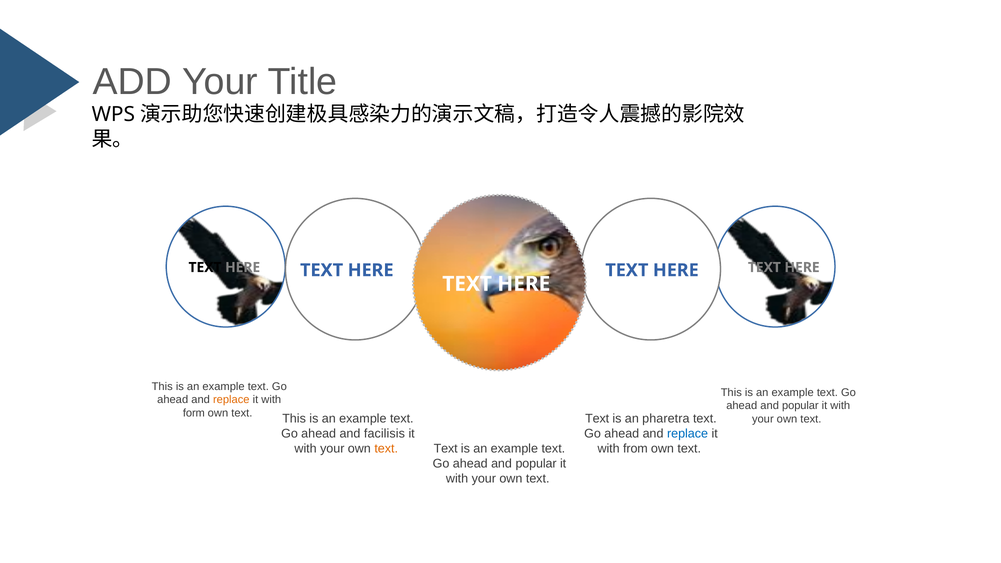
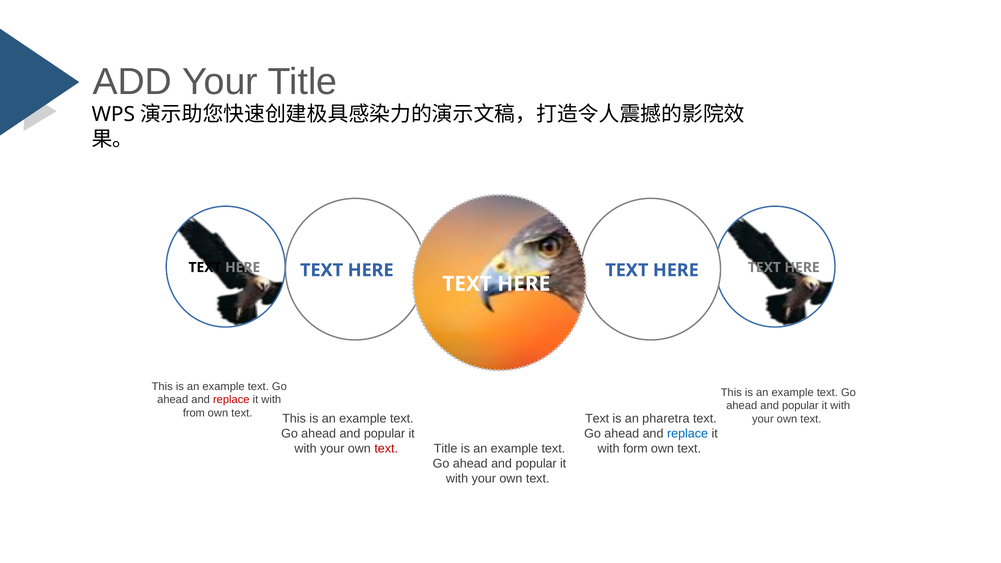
replace at (231, 400) colour: orange -> red
form: form -> from
facilisis at (384, 434): facilisis -> popular
Text at (446, 449): Text -> Title
text at (386, 449) colour: orange -> red
from: from -> form
